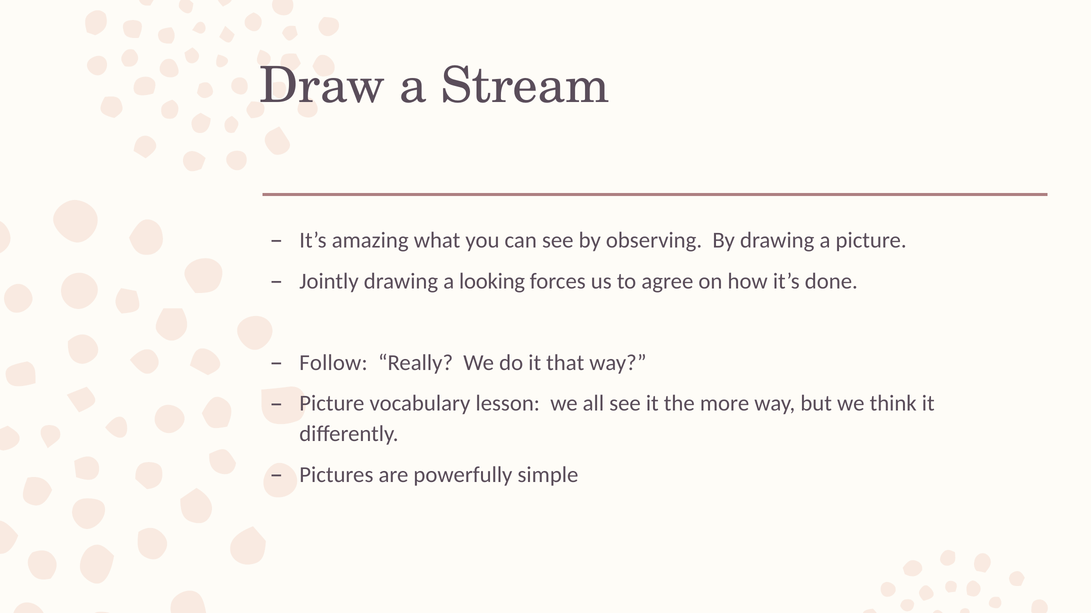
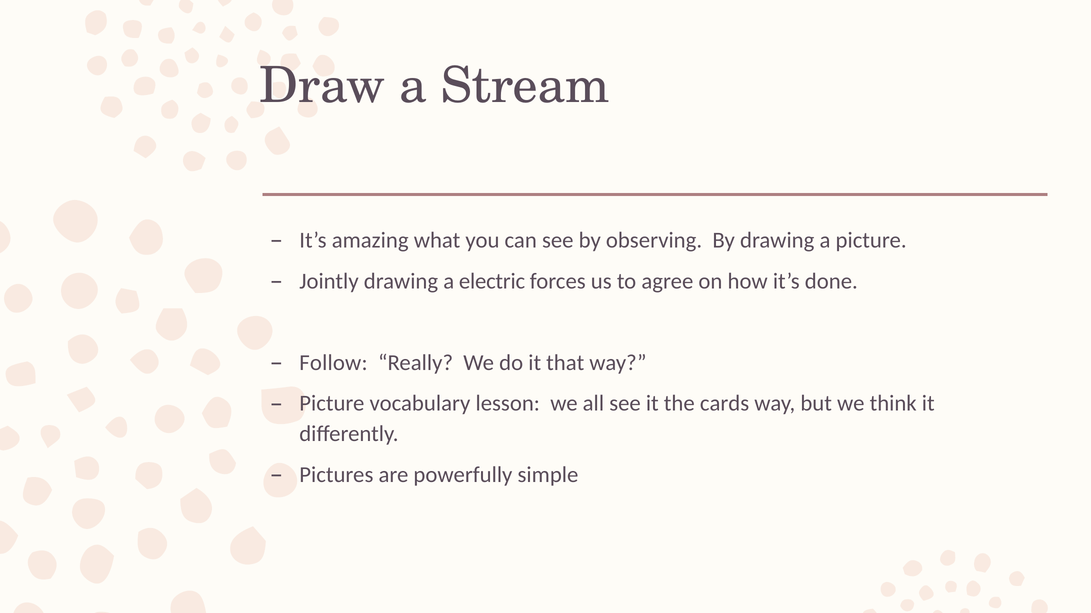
looking: looking -> electric
more: more -> cards
